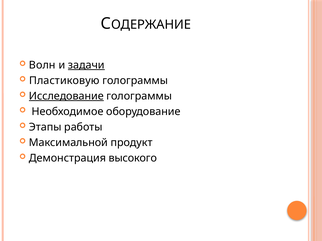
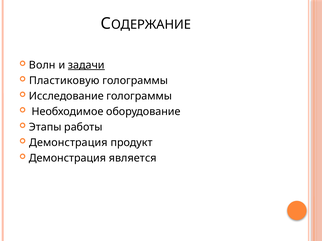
Исследование underline: present -> none
Максимальной at (68, 143): Максимальной -> Демонстрация
высокого: высокого -> является
